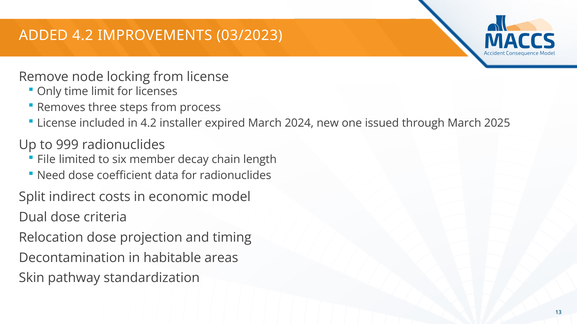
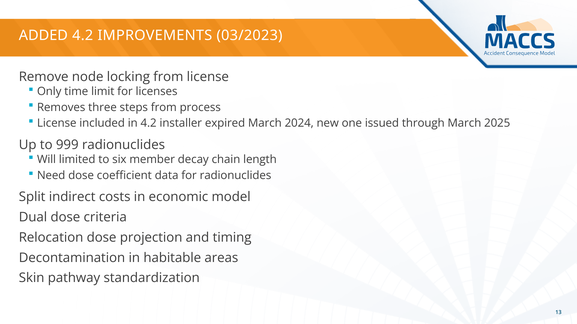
File: File -> Will
